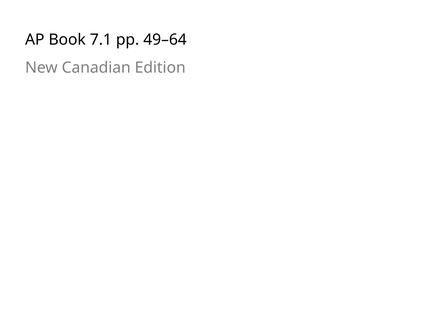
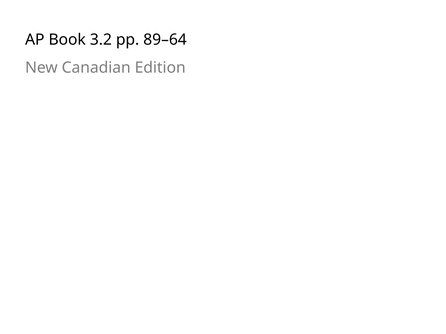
7.1: 7.1 -> 3.2
49–64: 49–64 -> 89–64
